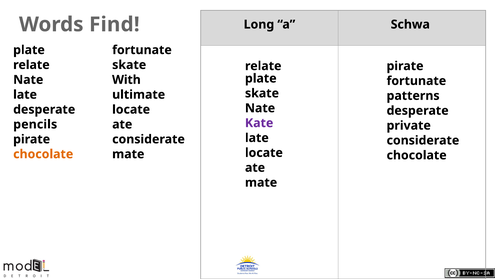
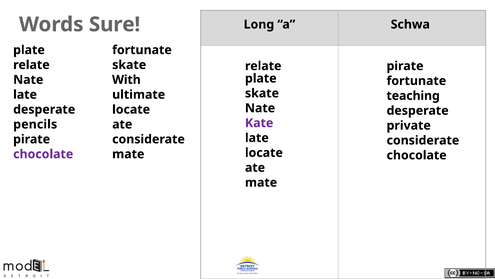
Find: Find -> Sure
patterns: patterns -> teaching
chocolate at (43, 154) colour: orange -> purple
